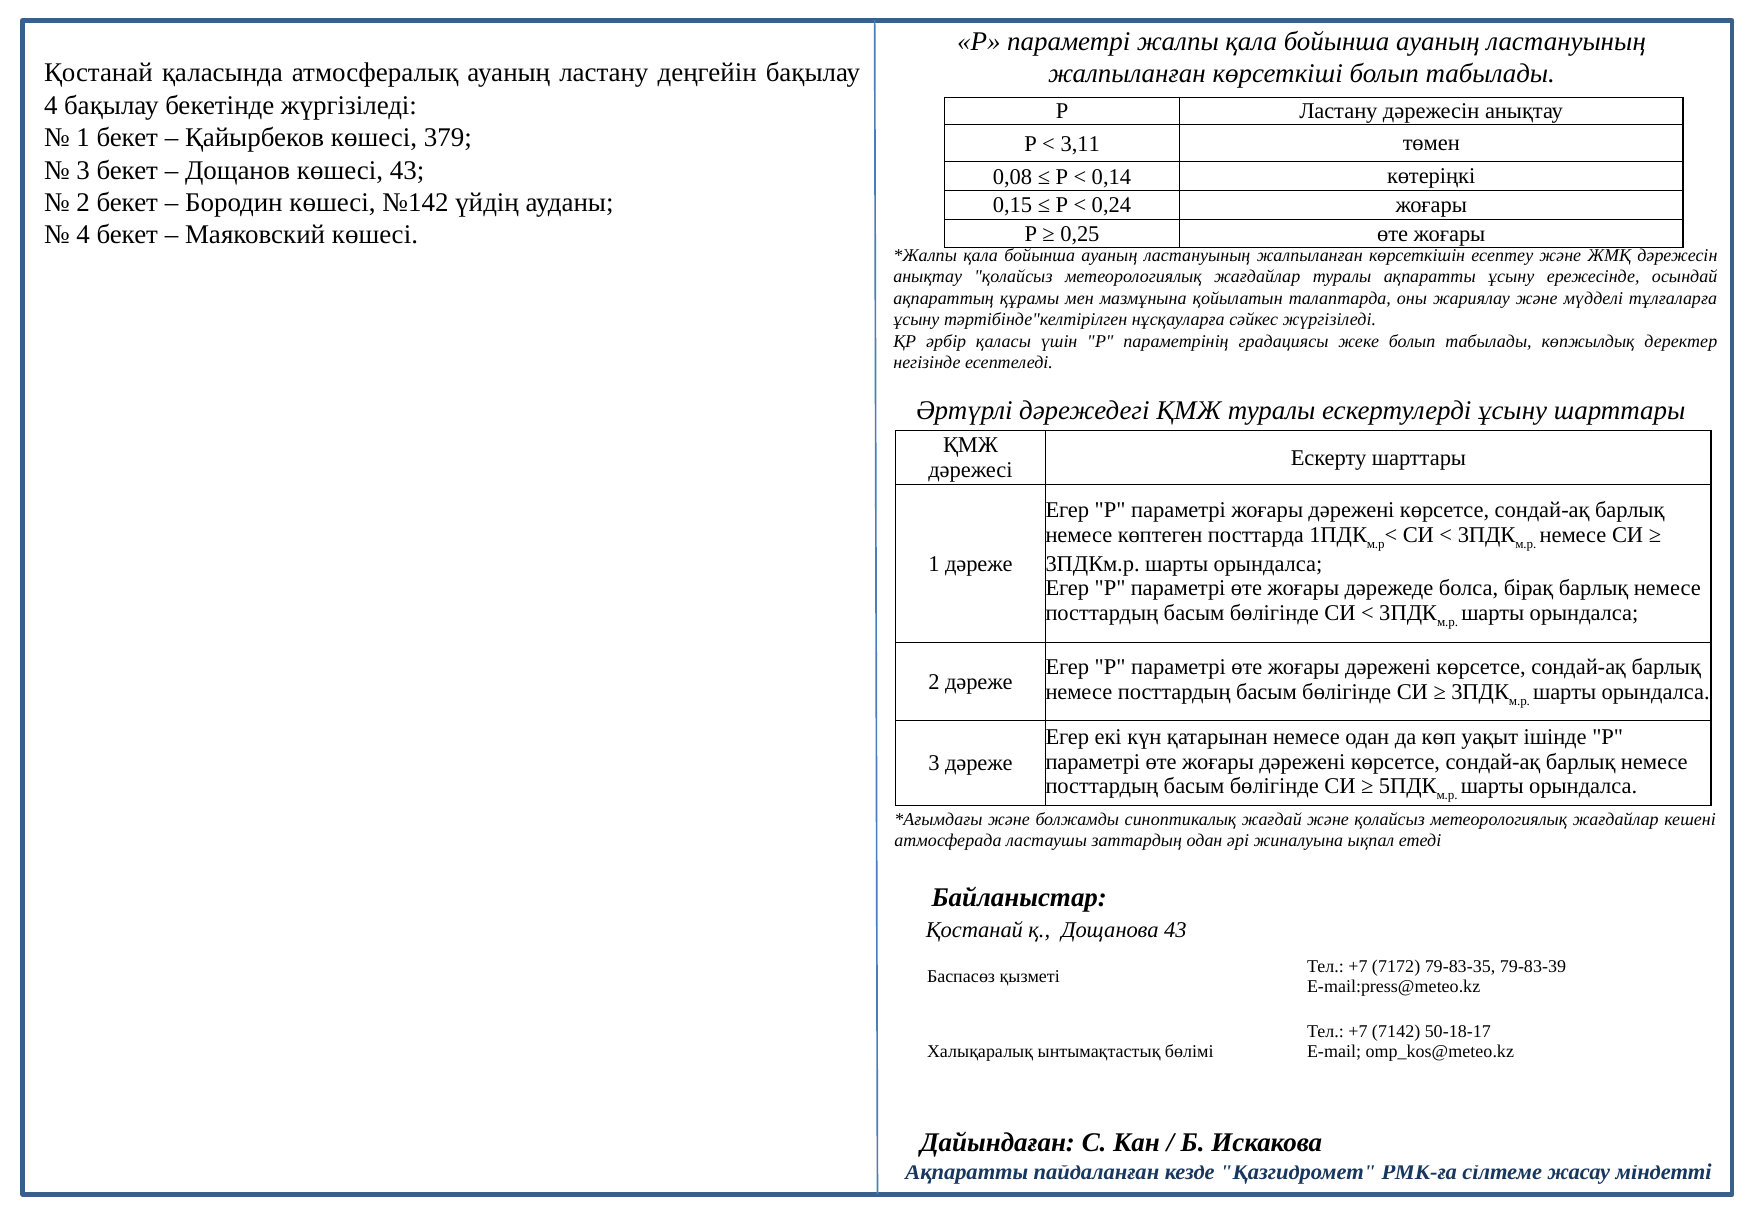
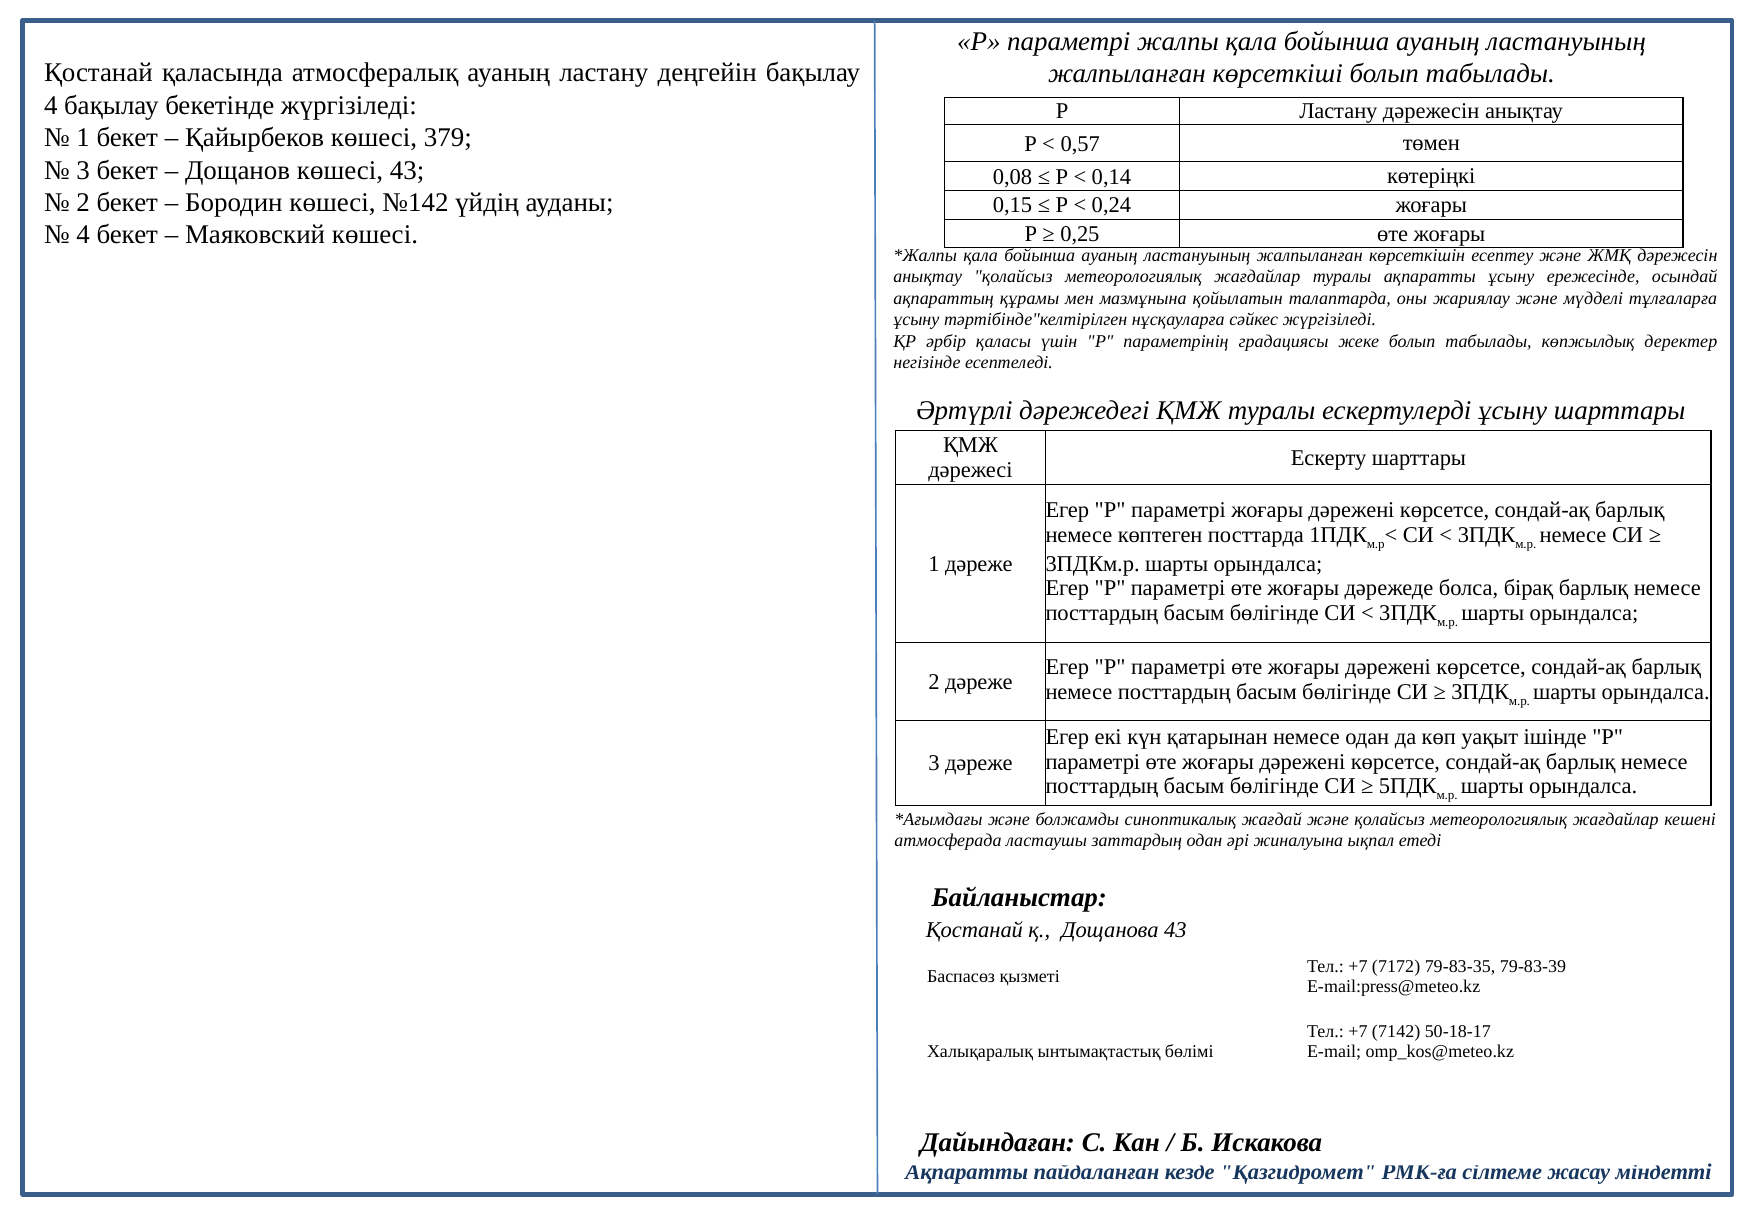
3,11: 3,11 -> 0,57
